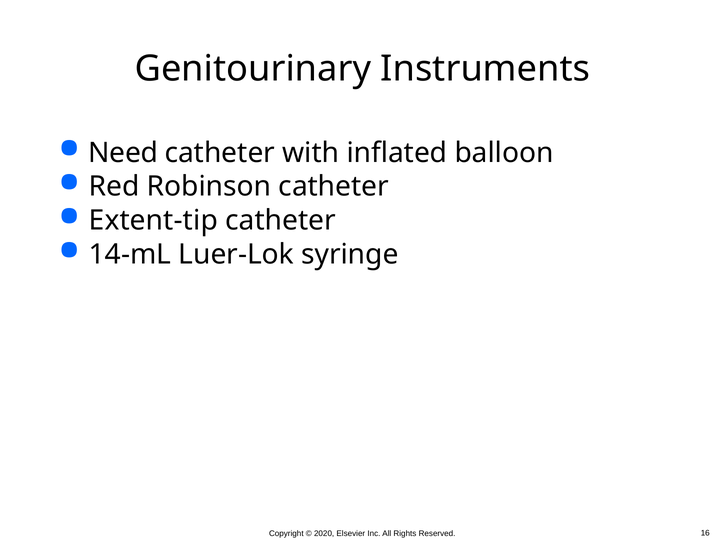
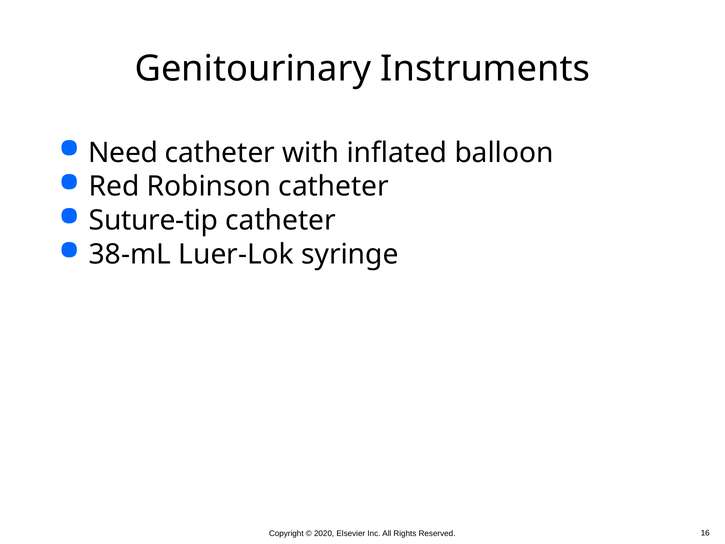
Extent-tip: Extent-tip -> Suture-tip
14-mL: 14-mL -> 38-mL
